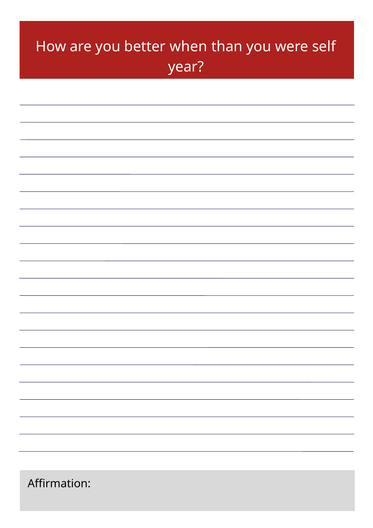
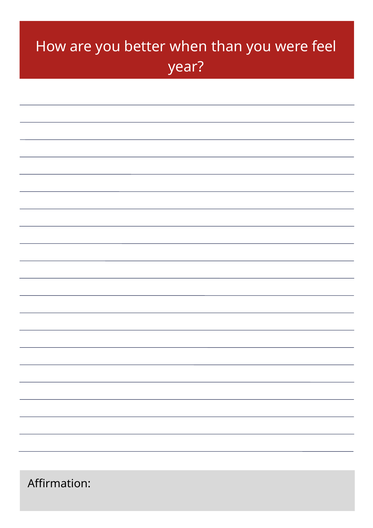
self: self -> feel
